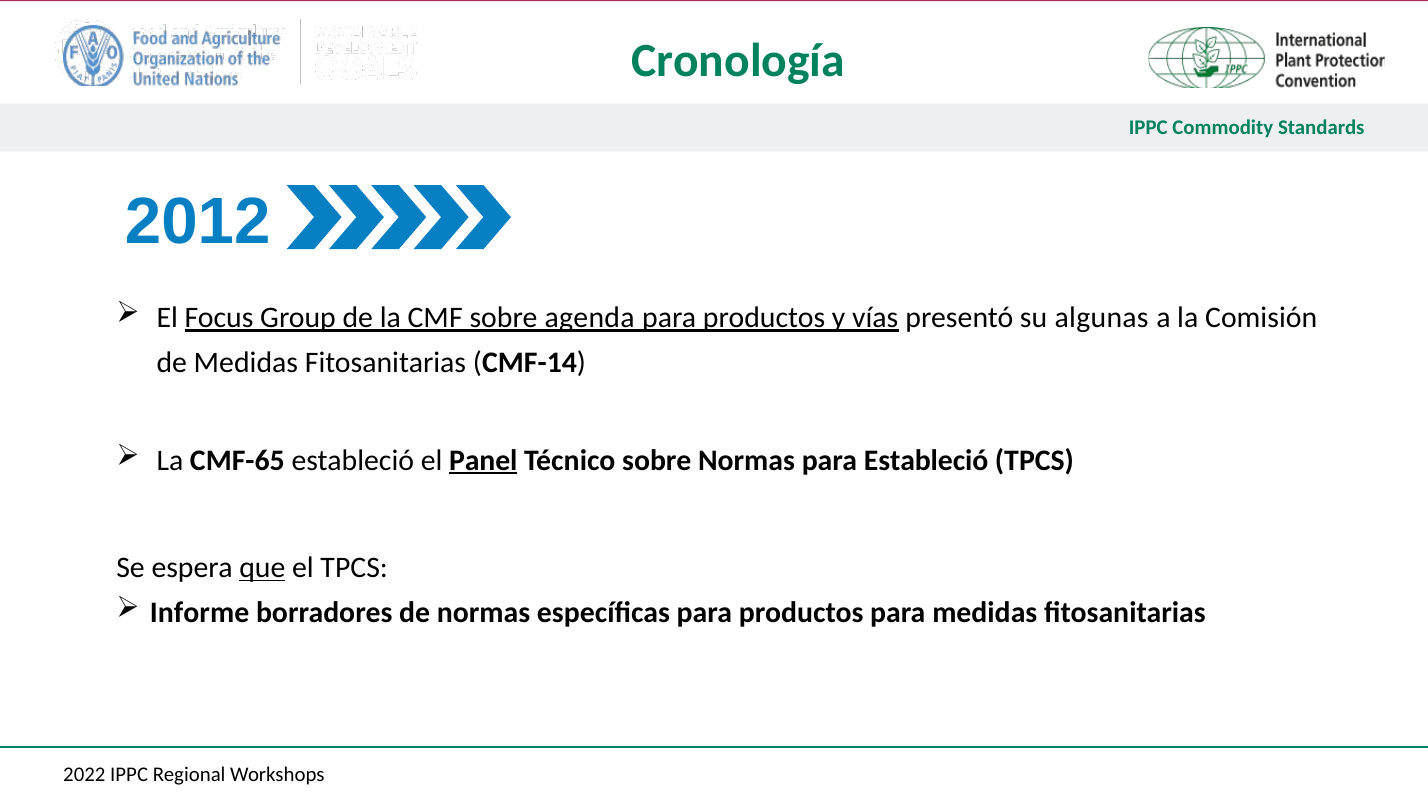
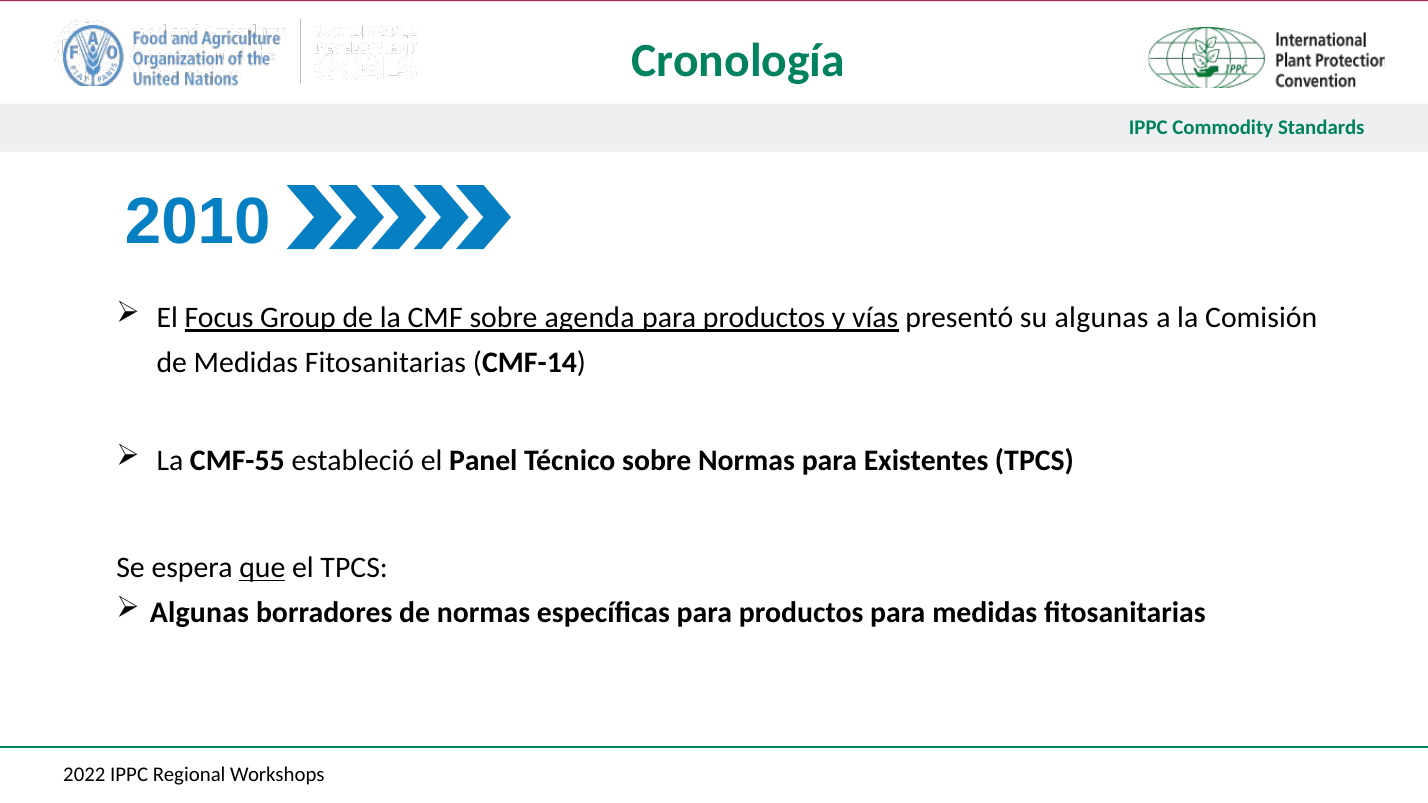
2012: 2012 -> 2010
CMF-65: CMF-65 -> CMF-55
Panel underline: present -> none
para Estableció: Estableció -> Existentes
Informe at (200, 612): Informe -> Algunas
